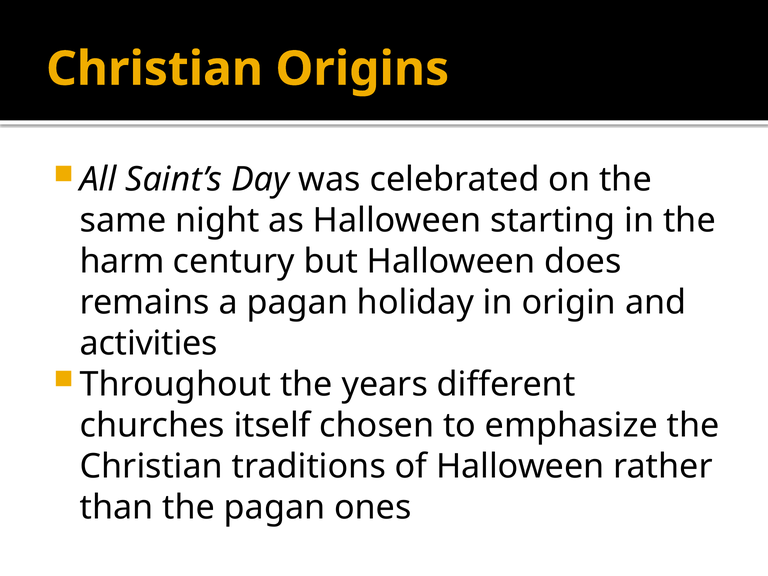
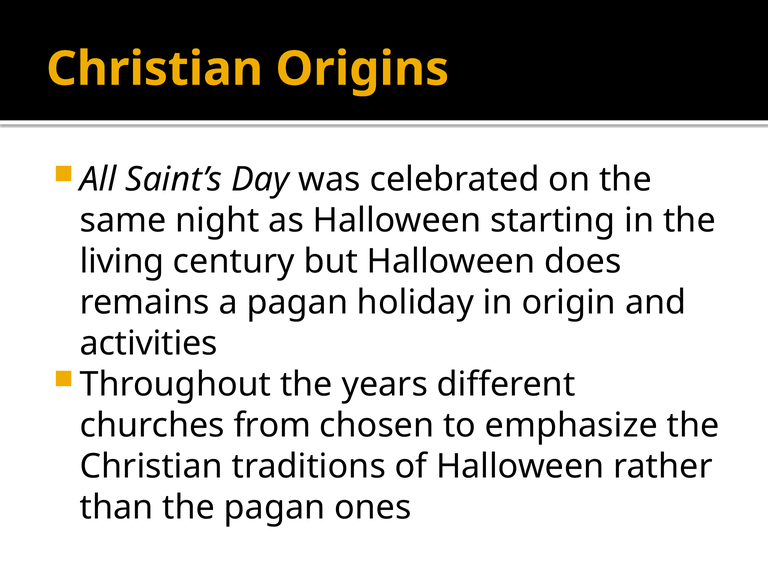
harm: harm -> living
itself: itself -> from
